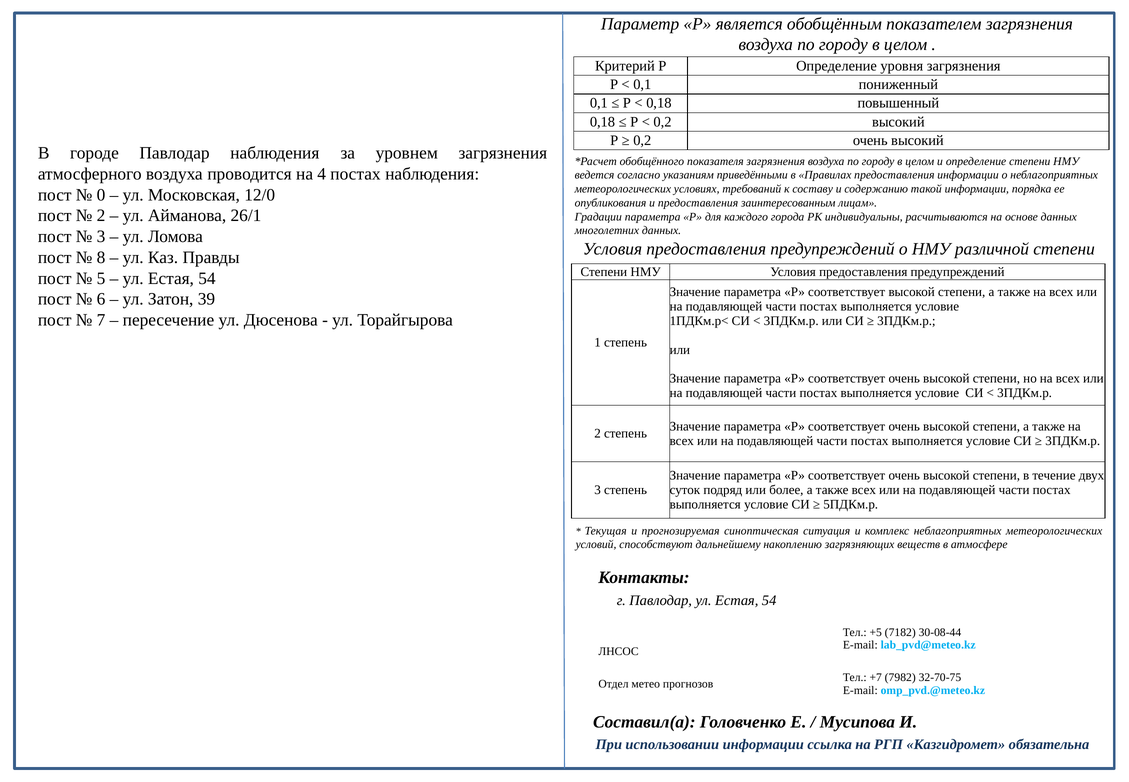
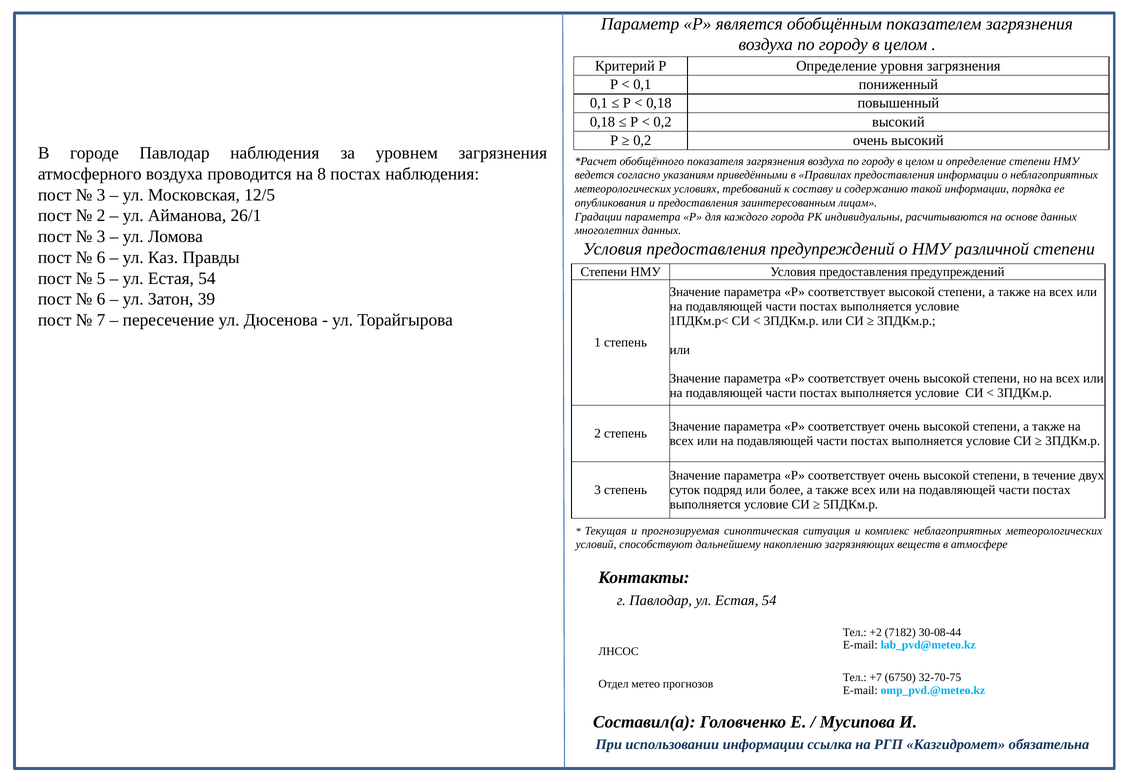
4: 4 -> 8
0 at (101, 195): 0 -> 3
12/0: 12/0 -> 12/5
8 at (101, 257): 8 -> 6
+5: +5 -> +2
7982: 7982 -> 6750
